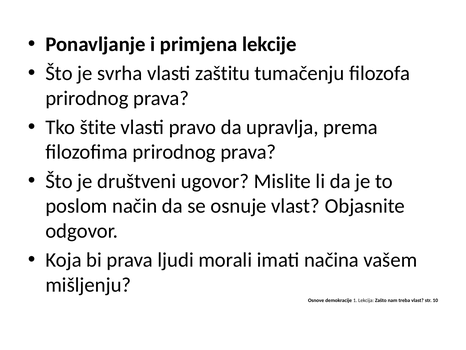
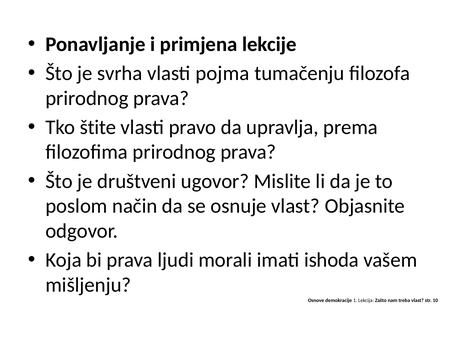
zaštitu: zaštitu -> pojma
načina: načina -> ishoda
